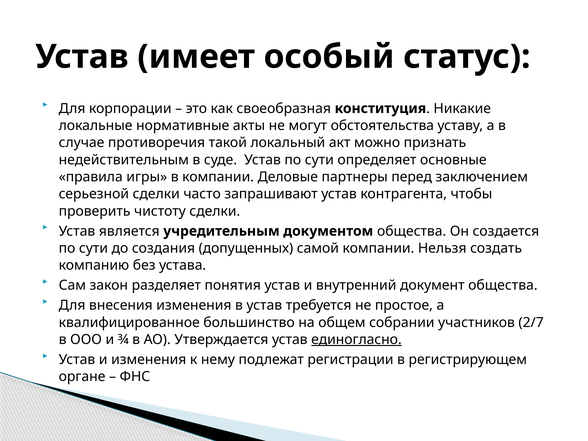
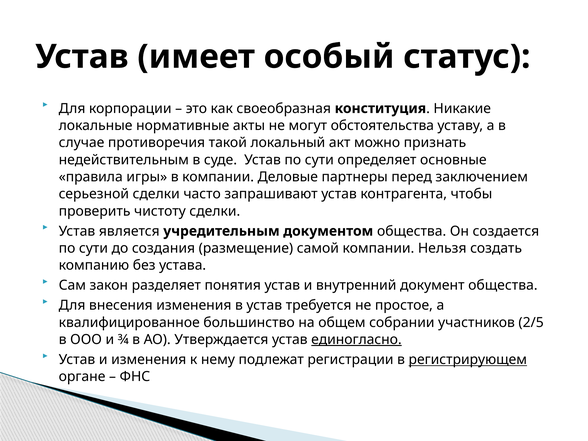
допущенных: допущенных -> размещение
2/7: 2/7 -> 2/5
регистрирующем underline: none -> present
